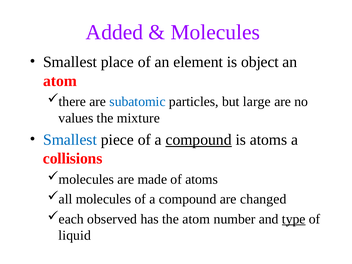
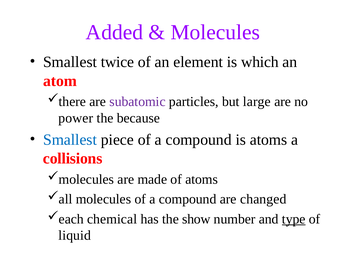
place: place -> twice
object: object -> which
subatomic colour: blue -> purple
values: values -> power
mixture: mixture -> because
compound at (199, 140) underline: present -> none
observed: observed -> chemical
the atom: atom -> show
